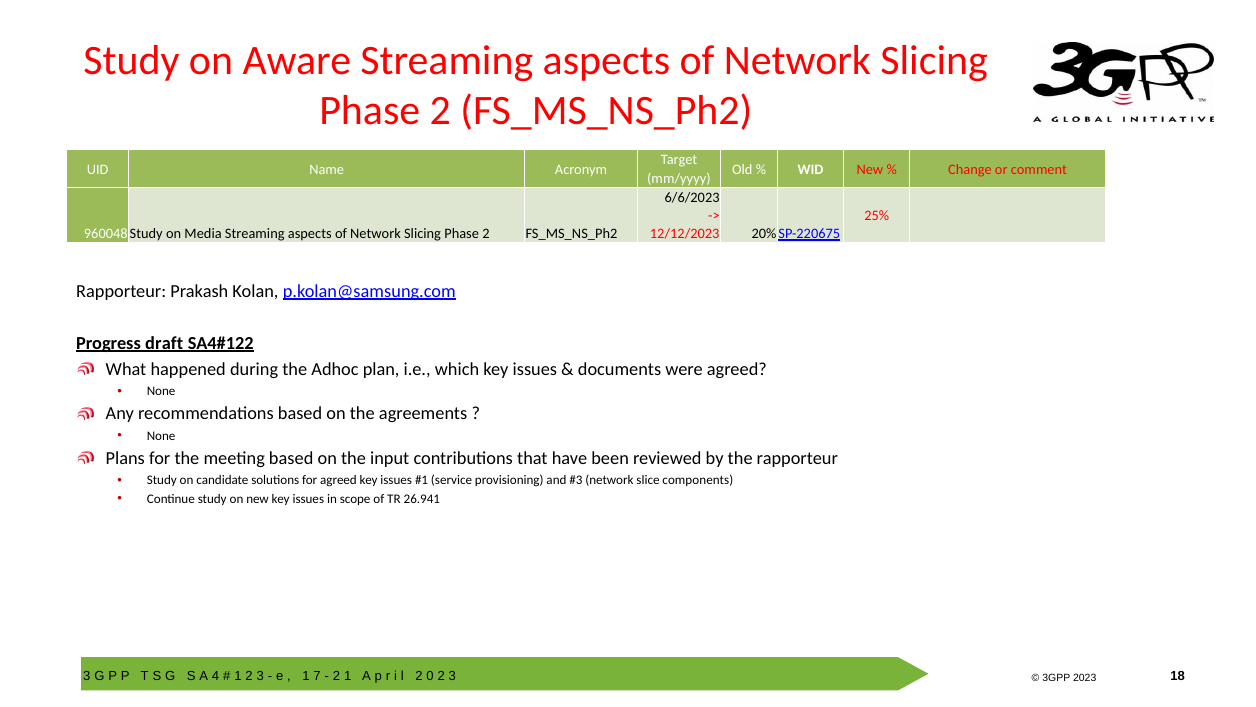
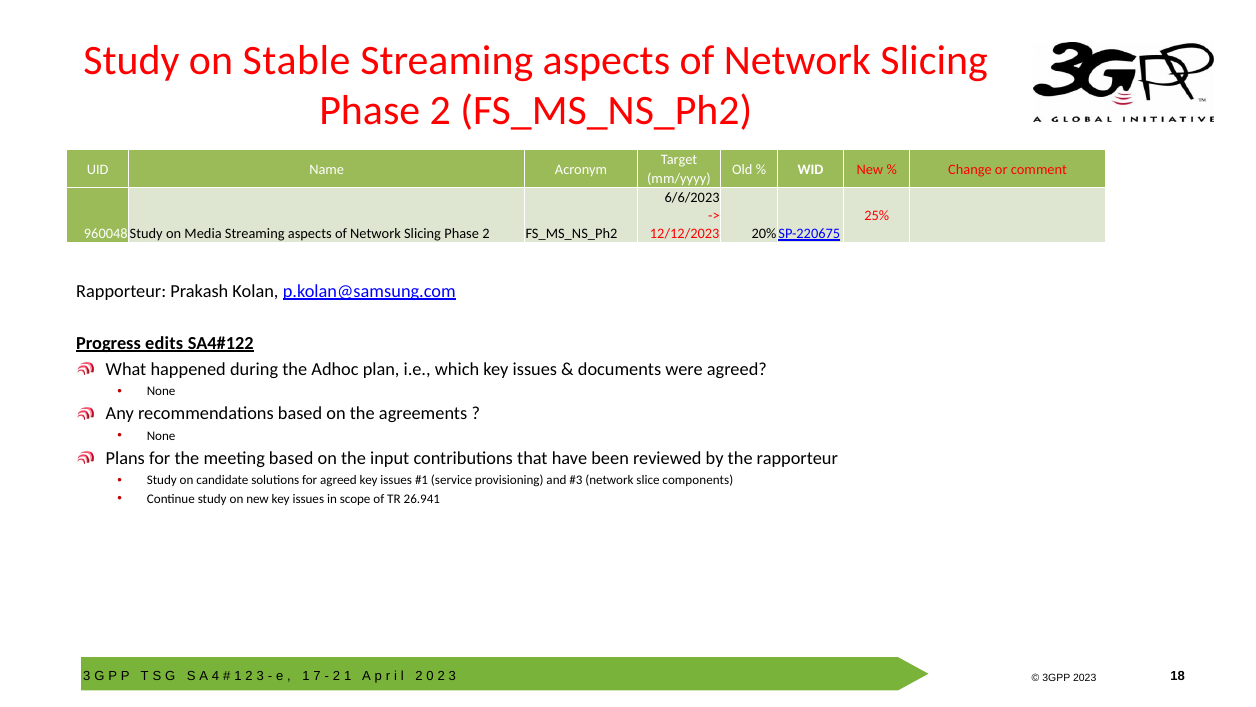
Aware: Aware -> Stable
draft: draft -> edits
